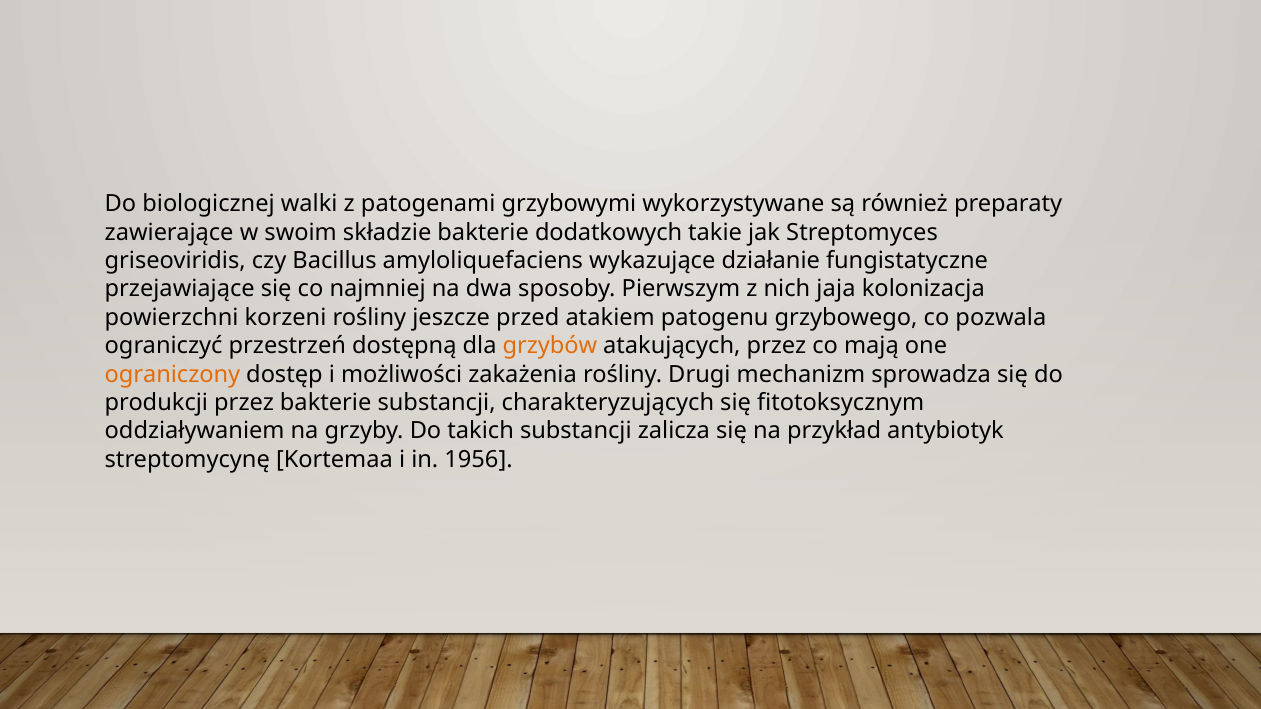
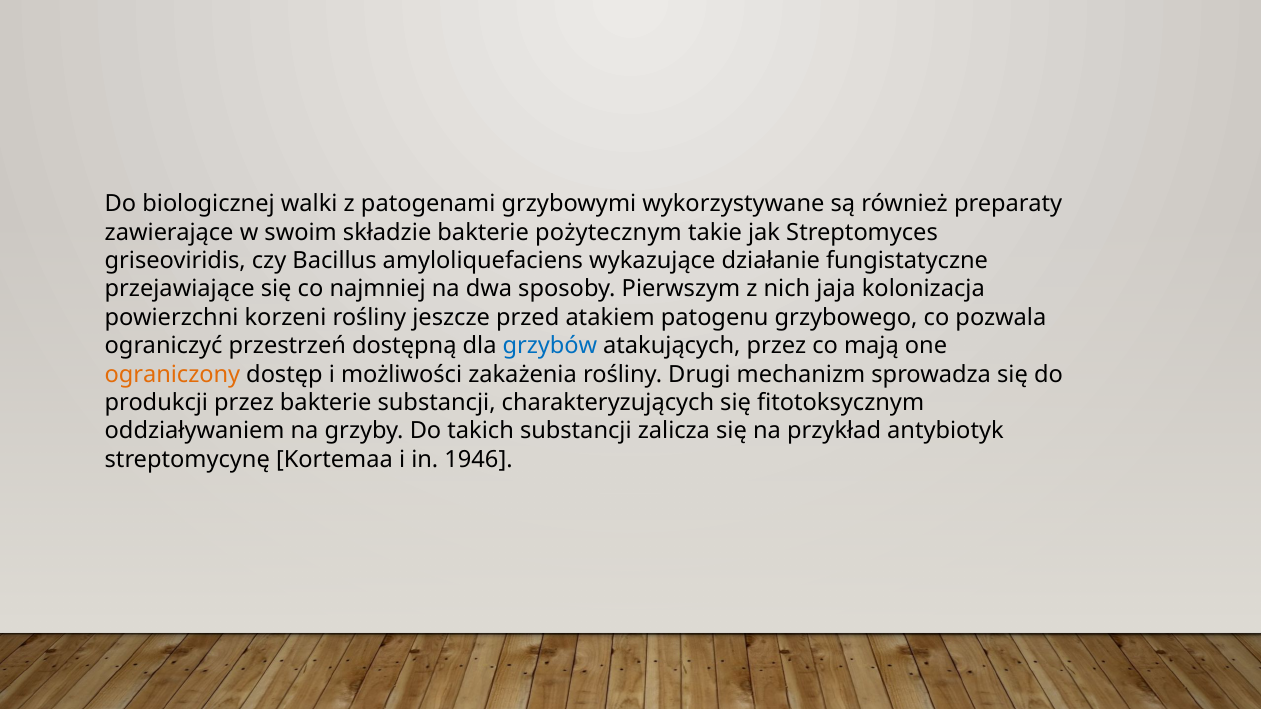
dodatkowych: dodatkowych -> pożytecznym
grzybów colour: orange -> blue
1956: 1956 -> 1946
